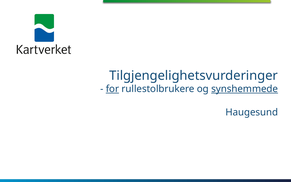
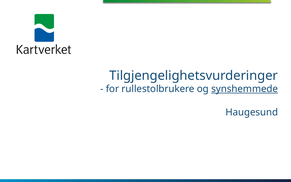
for underline: present -> none
